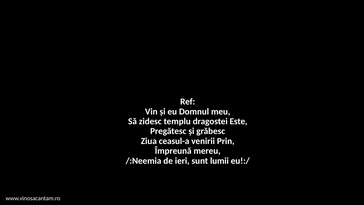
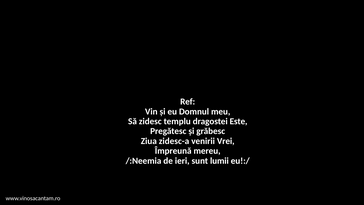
ceasul-a: ceasul-a -> zidesc-a
Prin: Prin -> Vrei
